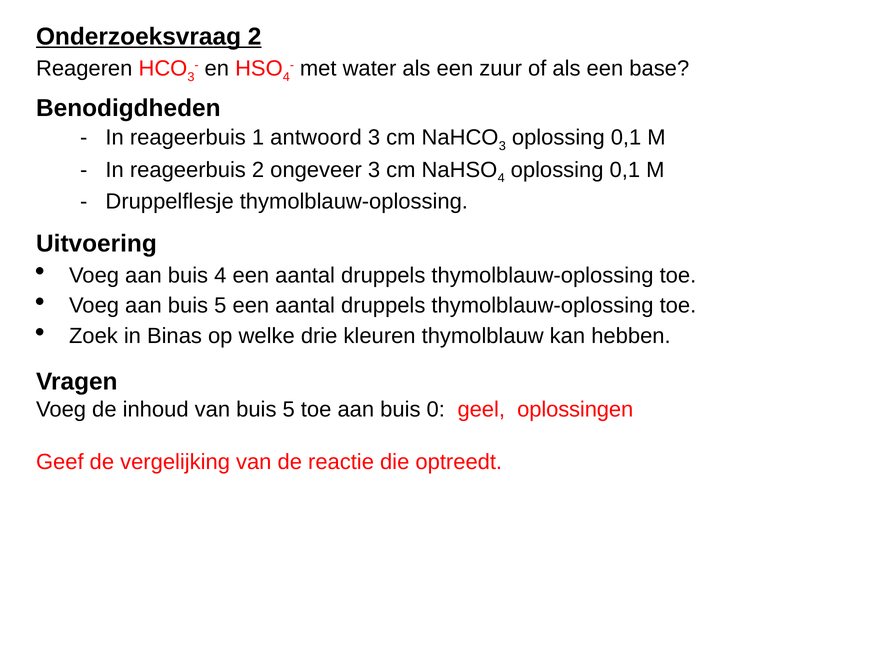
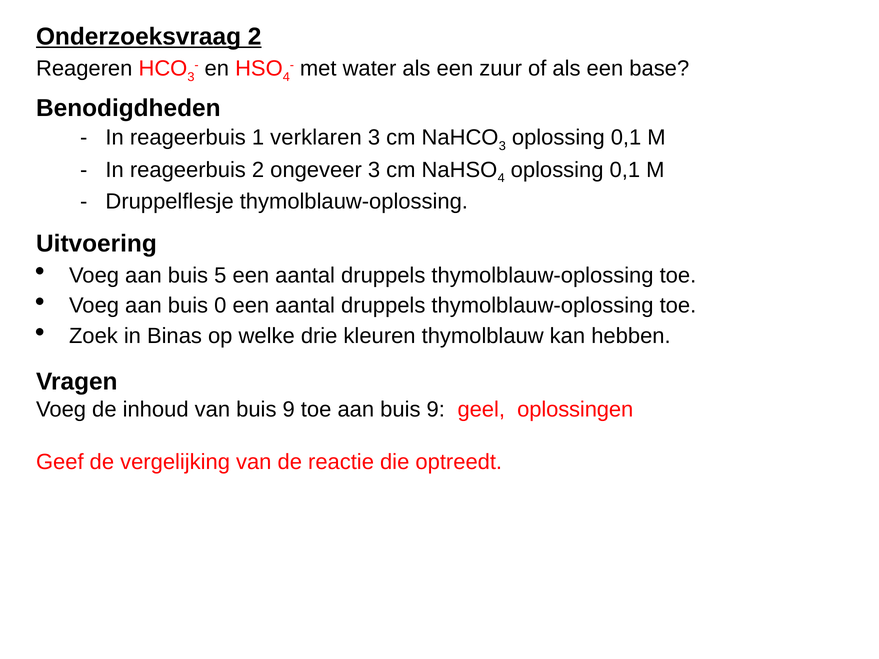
antwoord: antwoord -> verklaren
buis 4: 4 -> 5
aan buis 5: 5 -> 0
van buis 5: 5 -> 9
aan buis 0: 0 -> 9
